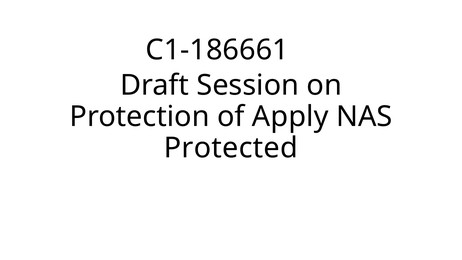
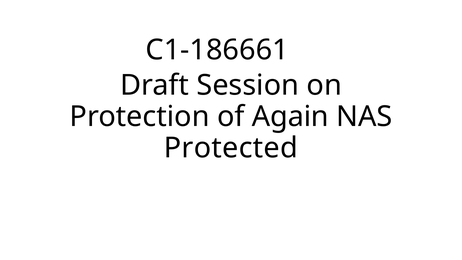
Apply: Apply -> Again
